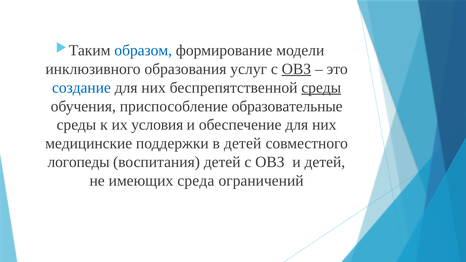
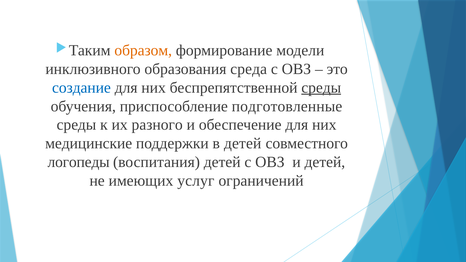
образом colour: blue -> orange
услуг: услуг -> среда
ОВЗ at (296, 69) underline: present -> none
образовательные: образовательные -> подготовленные
условия: условия -> разного
среда: среда -> услуг
